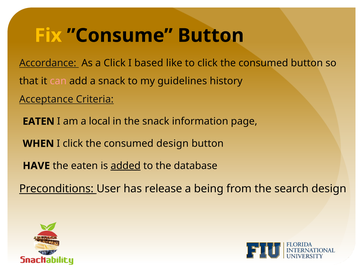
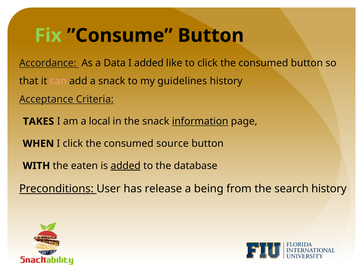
Fix colour: yellow -> light green
a Click: Click -> Data
I based: based -> added
EATEN at (39, 122): EATEN -> TAKES
information underline: none -> present
consumed design: design -> source
HAVE: HAVE -> WITH
search design: design -> history
